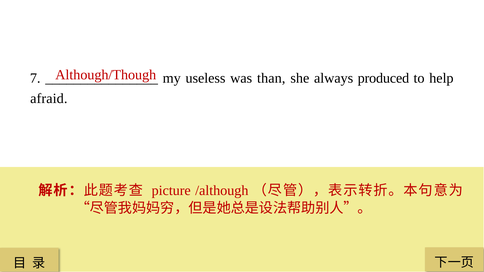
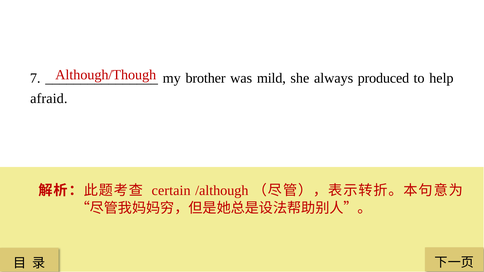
useless: useless -> brother
than: than -> mild
picture: picture -> certain
